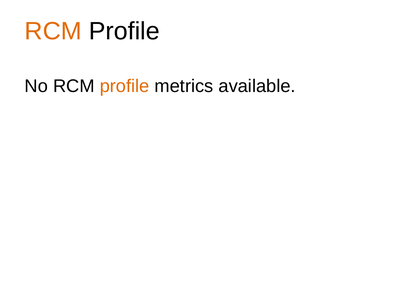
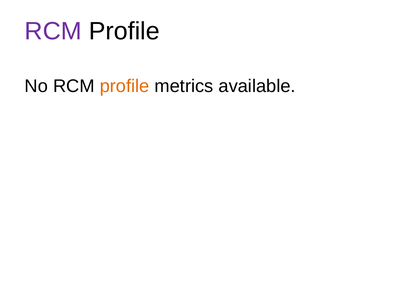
RCM at (53, 31) colour: orange -> purple
